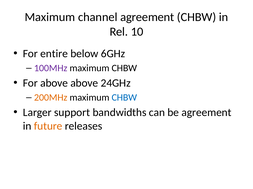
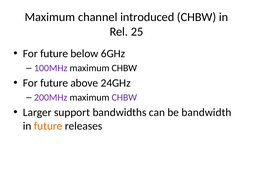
channel agreement: agreement -> introduced
10: 10 -> 25
entire at (54, 54): entire -> future
above at (54, 83): above -> future
200MHz colour: orange -> purple
CHBW at (124, 98) colour: blue -> purple
be agreement: agreement -> bandwidth
